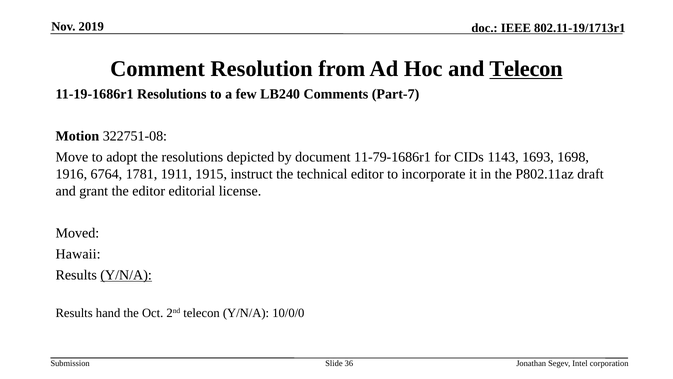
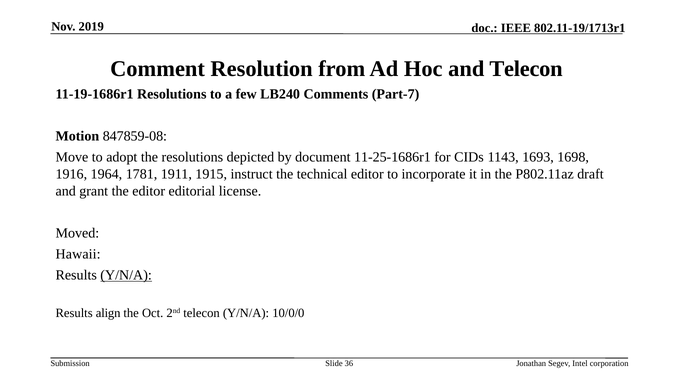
Telecon at (526, 69) underline: present -> none
322751-08: 322751-08 -> 847859-08
11-79-1686r1: 11-79-1686r1 -> 11-25-1686r1
6764: 6764 -> 1964
hand: hand -> align
